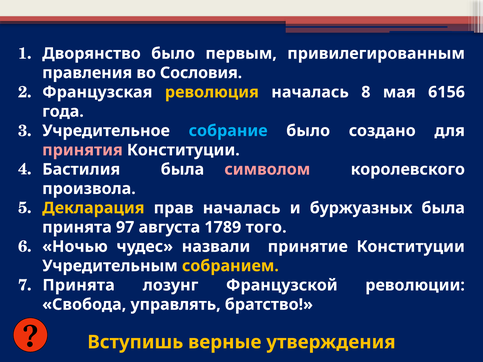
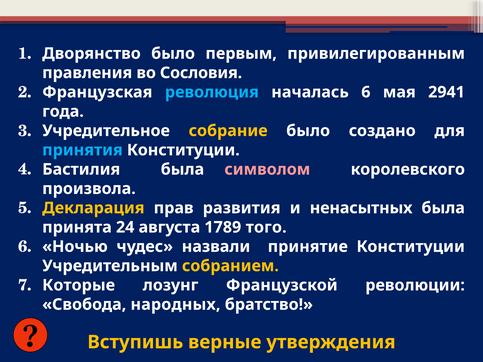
революция colour: yellow -> light blue
началась 8: 8 -> 6
6156: 6156 -> 2941
собрание colour: light blue -> yellow
принятия colour: pink -> light blue
прав началась: началась -> развития
буржуазных: буржуазных -> ненасытных
97: 97 -> 24
Принята at (79, 285): Принята -> Которые
управлять: управлять -> народных
